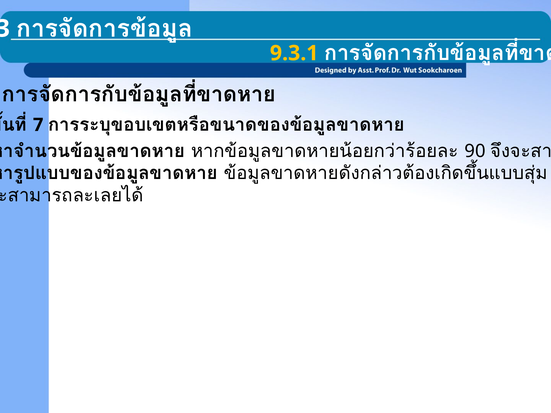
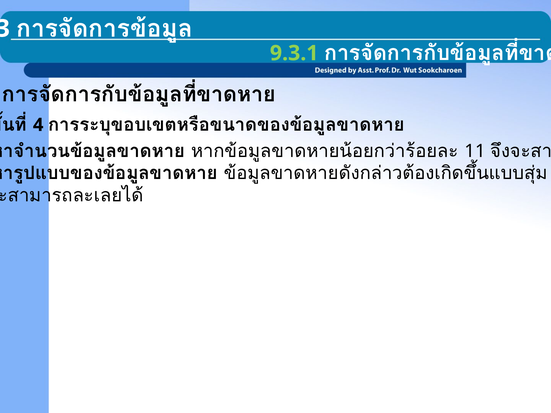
9.3.1 colour: yellow -> light green
7: 7 -> 4
90: 90 -> 11
